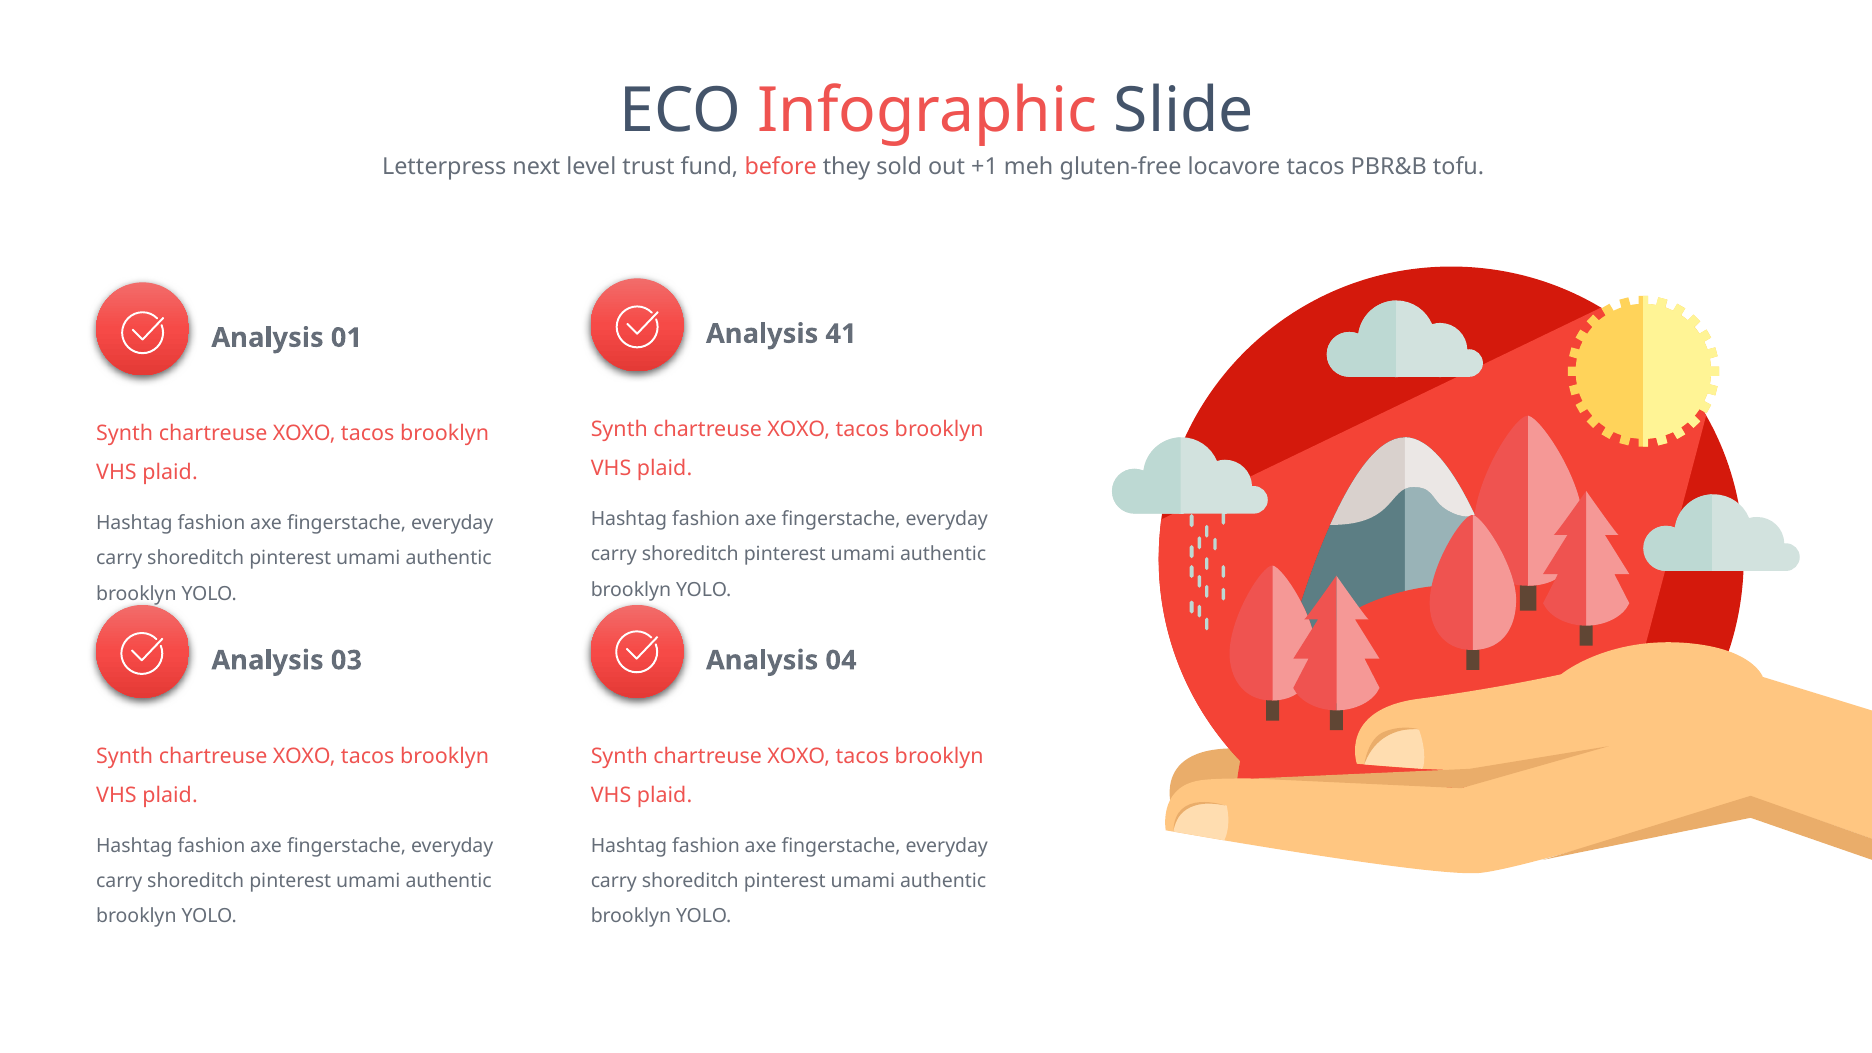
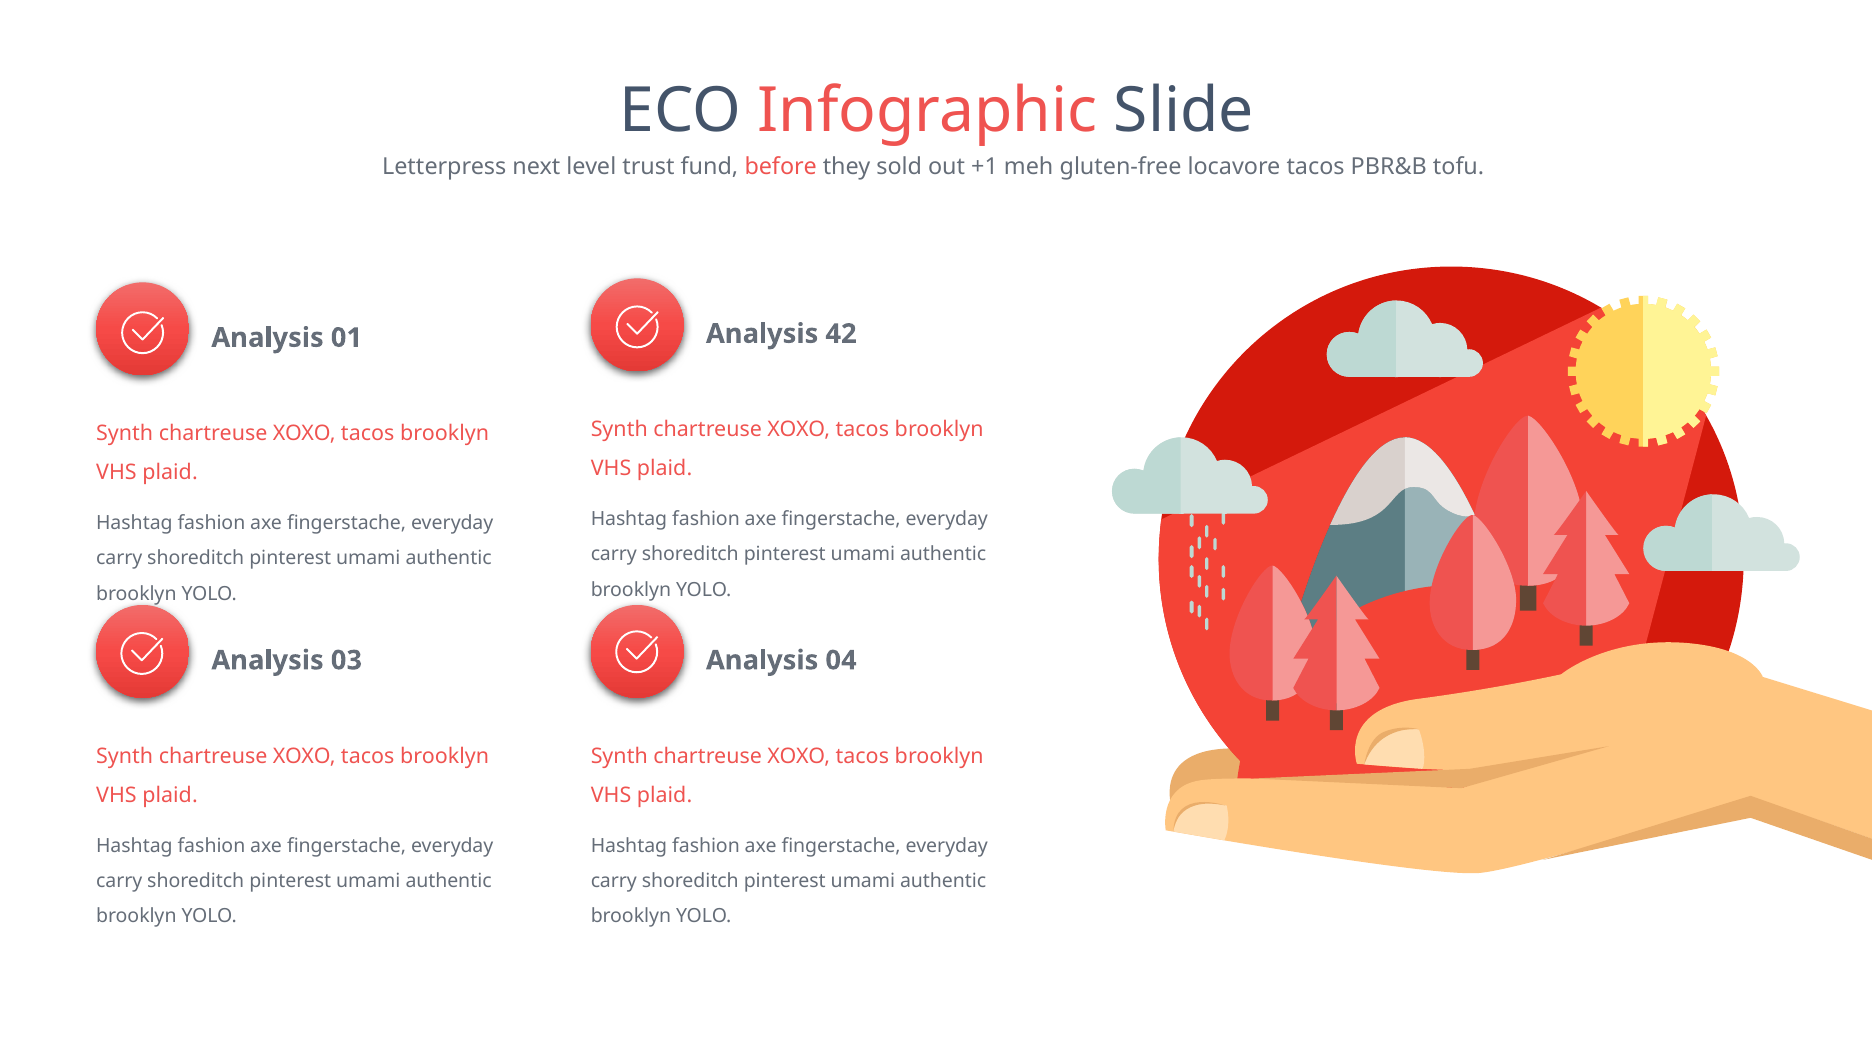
41: 41 -> 42
